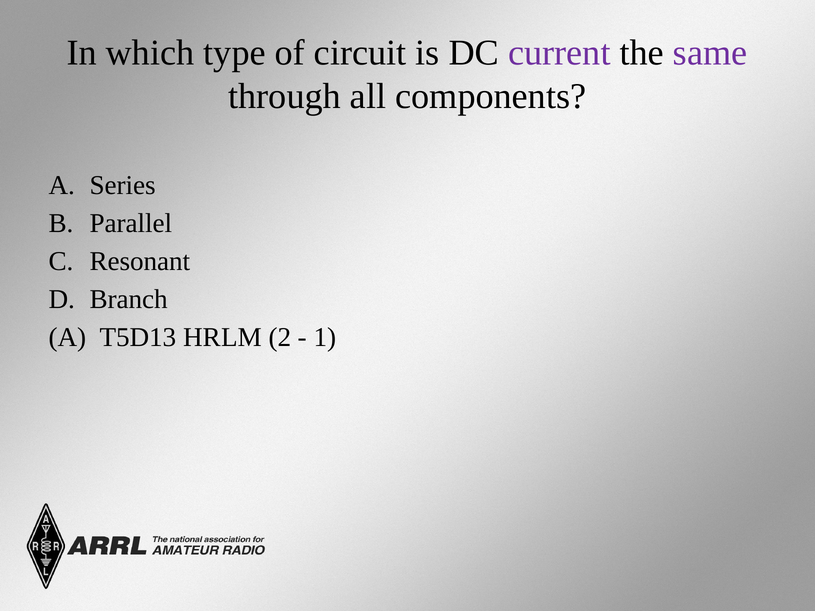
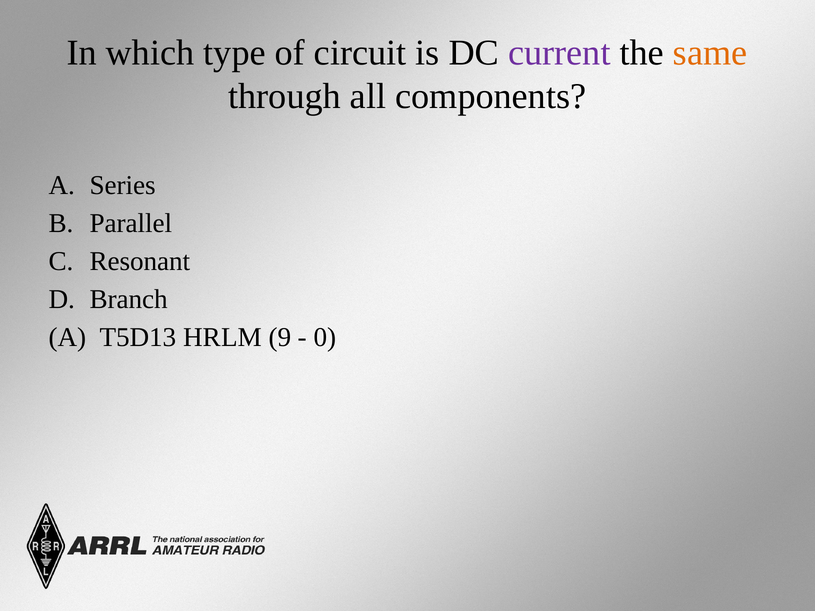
same colour: purple -> orange
2: 2 -> 9
1: 1 -> 0
